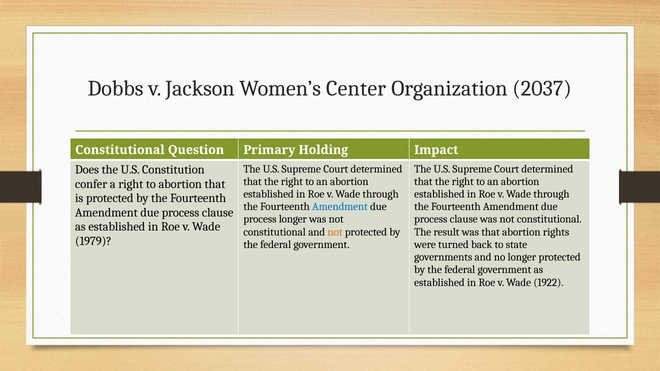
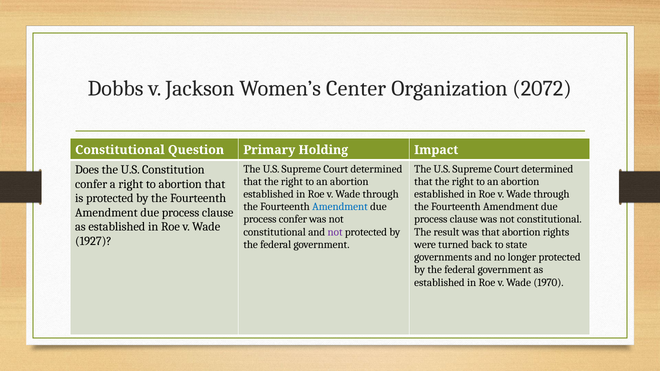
2037: 2037 -> 2072
process longer: longer -> confer
not at (335, 232) colour: orange -> purple
1979: 1979 -> 1927
1922: 1922 -> 1970
